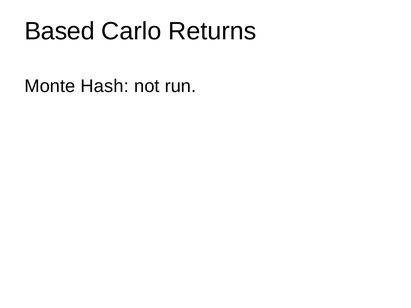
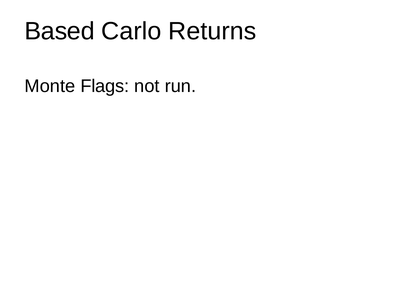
Hash: Hash -> Flags
